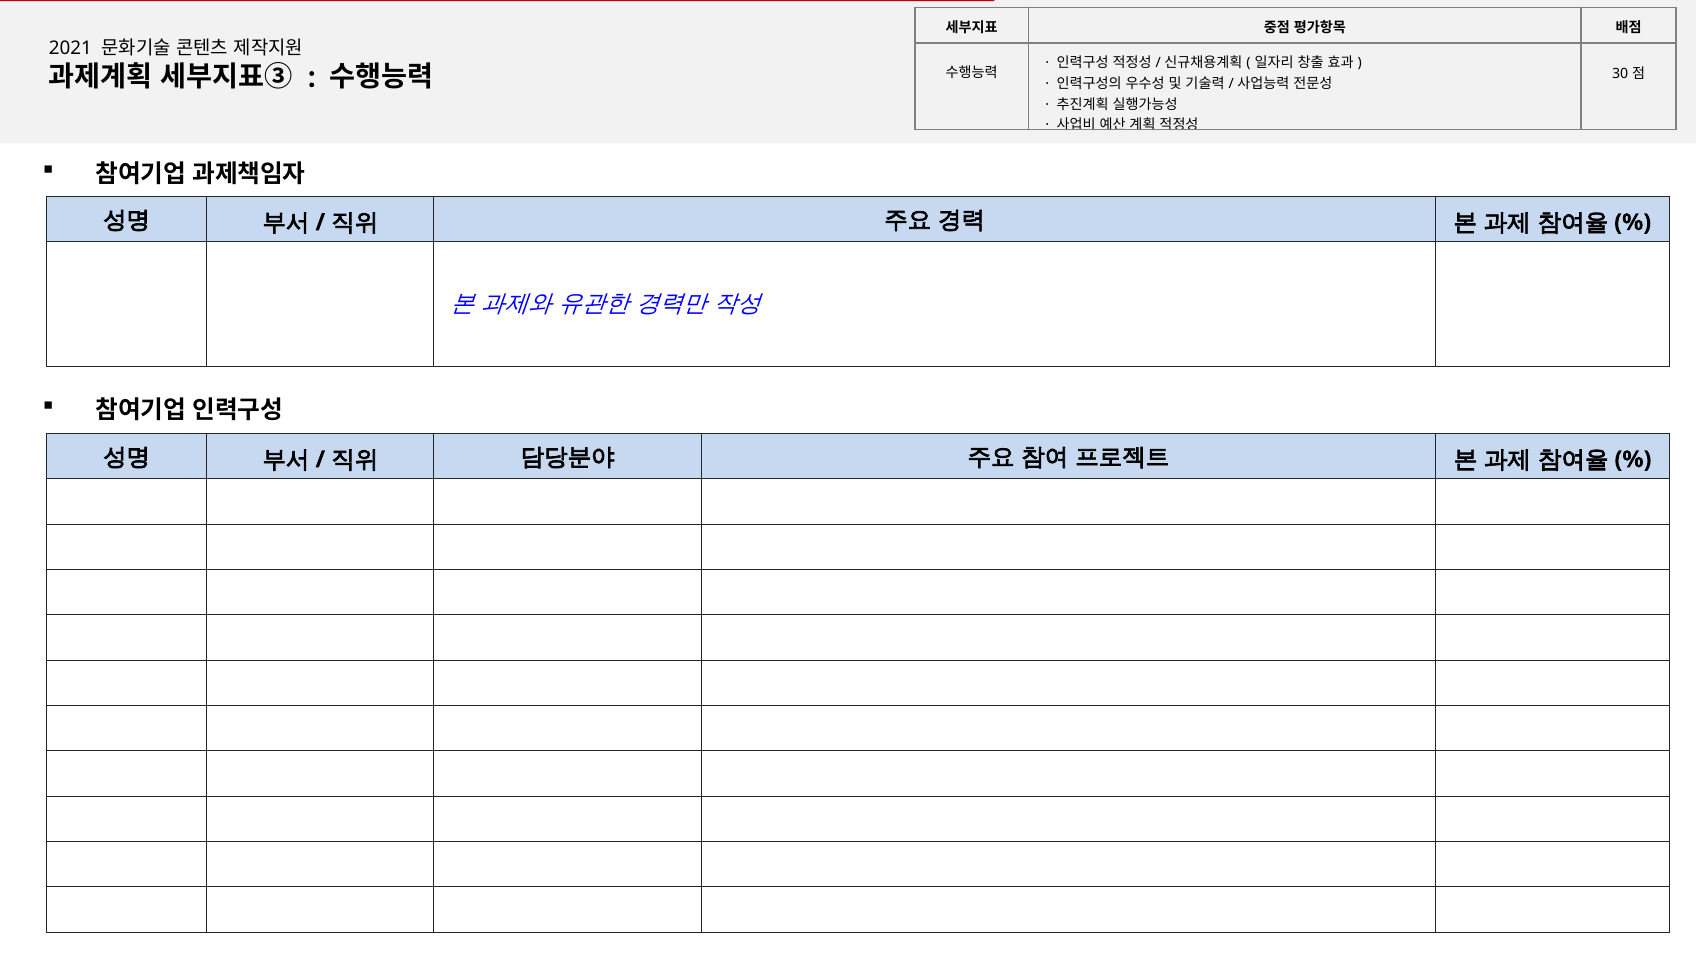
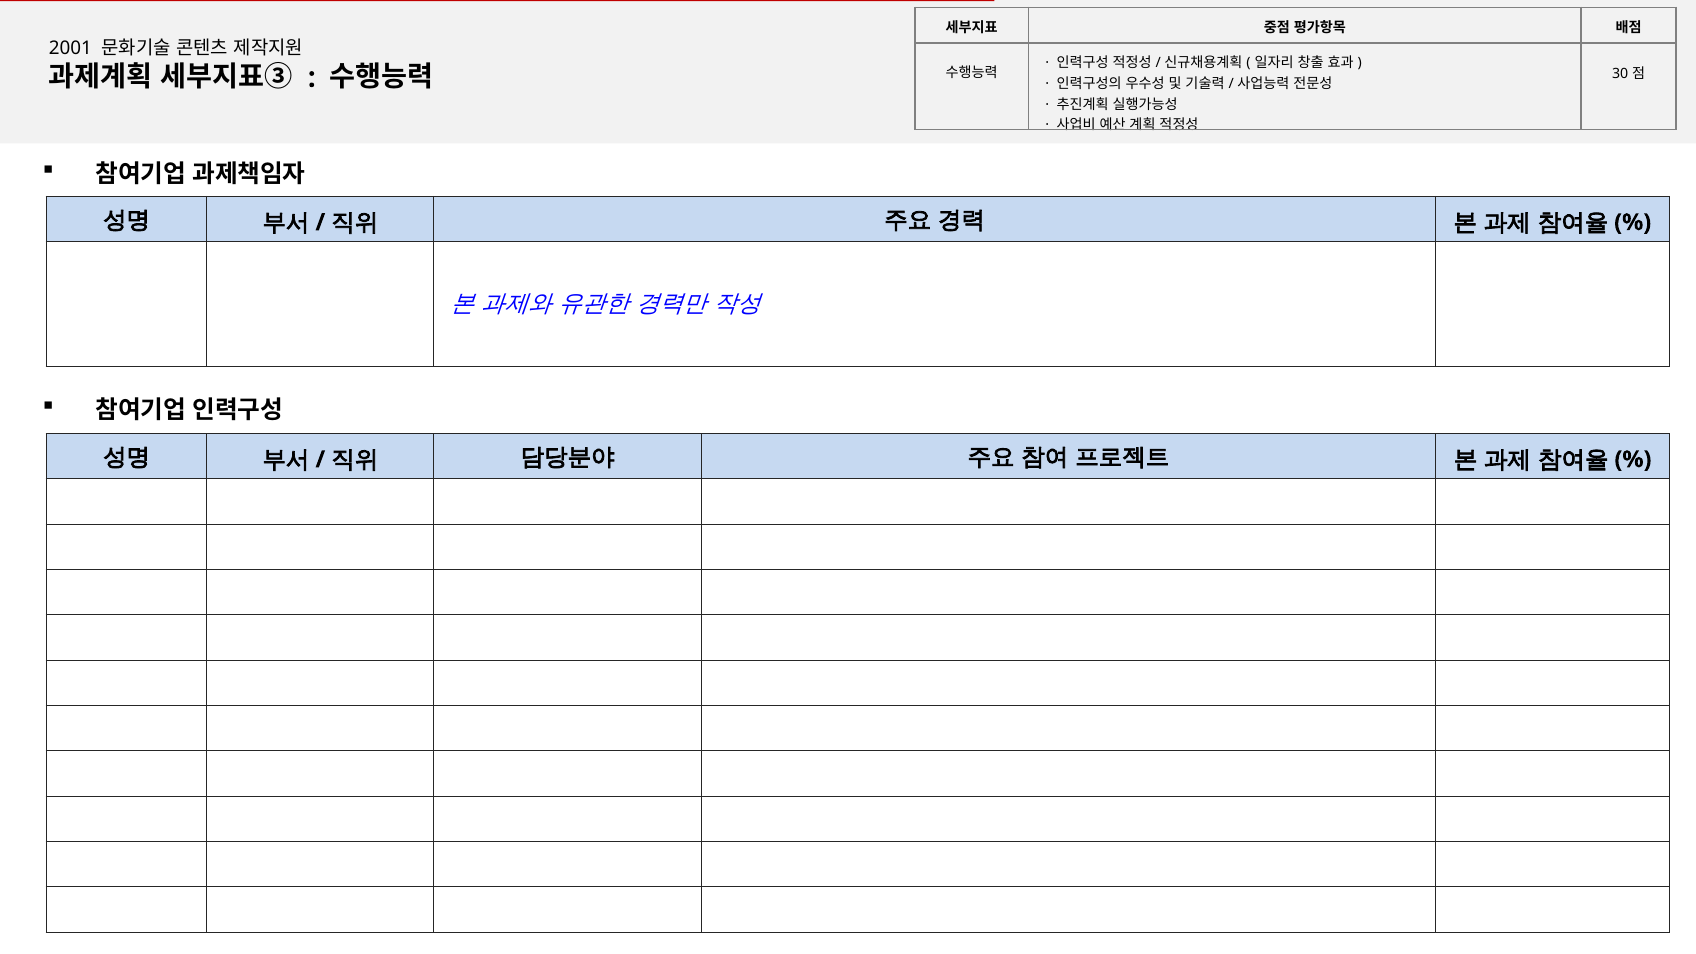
2021: 2021 -> 2001
